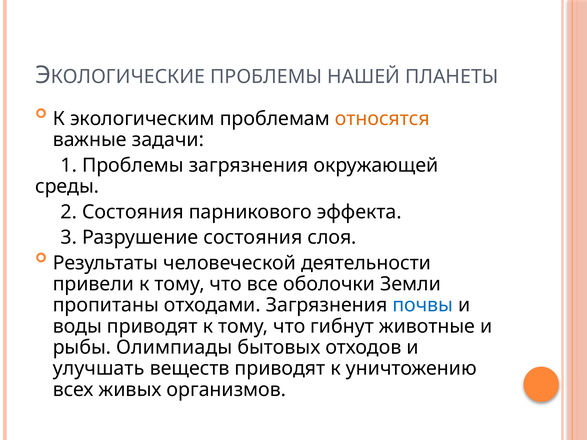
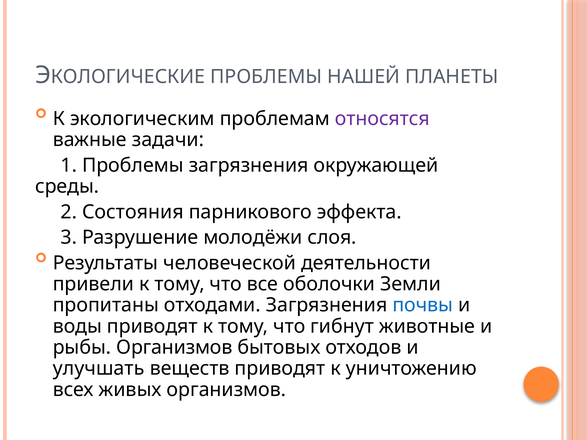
относятся colour: orange -> purple
Разрушение состояния: состояния -> молодёжи
рыбы Олимпиады: Олимпиады -> Организмов
